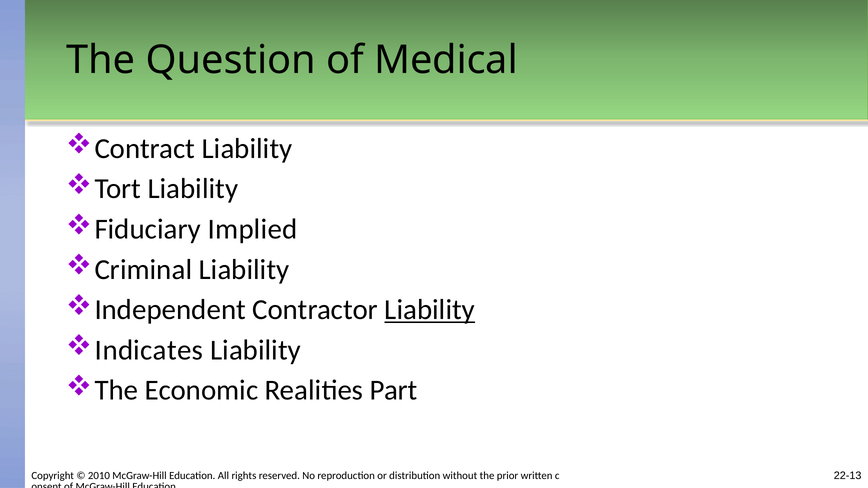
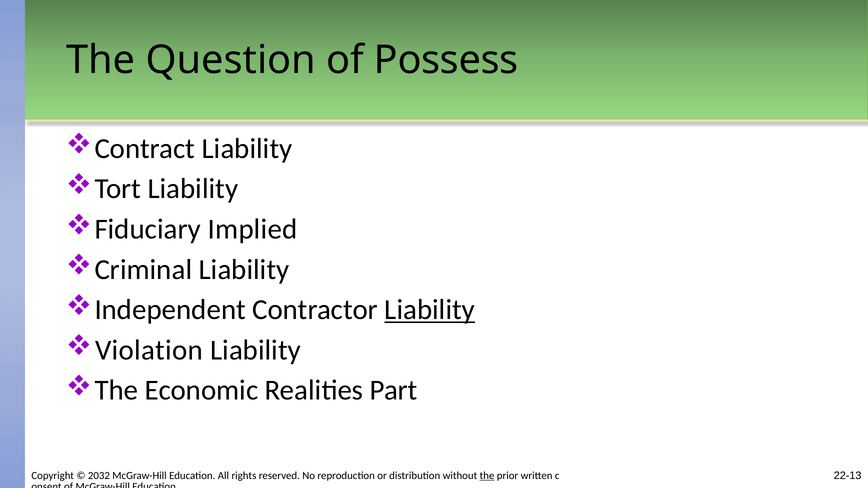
Medical: Medical -> Possess
Indicates: Indicates -> Violation
2010: 2010 -> 2032
the at (487, 476) underline: none -> present
